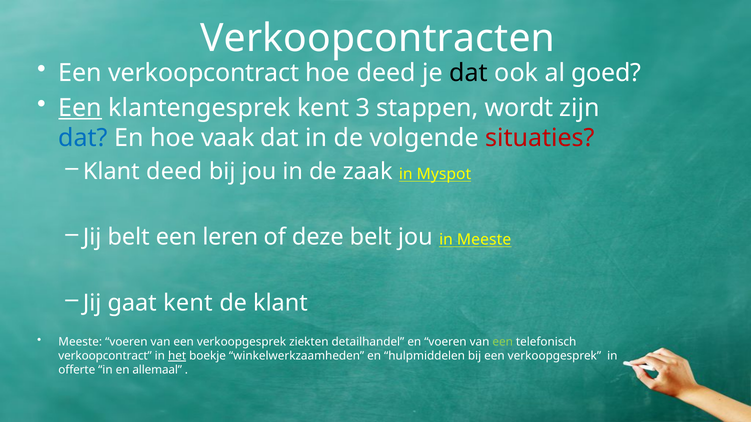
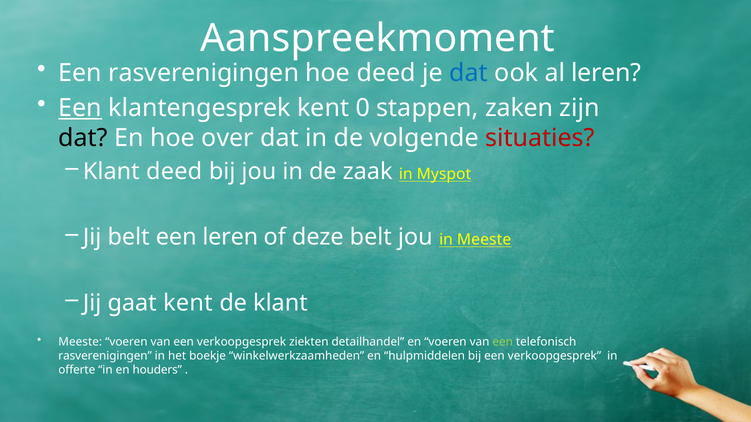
Verkoopcontracten: Verkoopcontracten -> Aanspreekmoment
Een verkoopcontract: verkoopcontract -> rasverenigingen
dat at (469, 73) colour: black -> blue
al goed: goed -> leren
3: 3 -> 0
wordt: wordt -> zaken
dat at (83, 138) colour: blue -> black
vaak: vaak -> over
verkoopcontract at (105, 356): verkoopcontract -> rasverenigingen
het underline: present -> none
allemaal: allemaal -> houders
